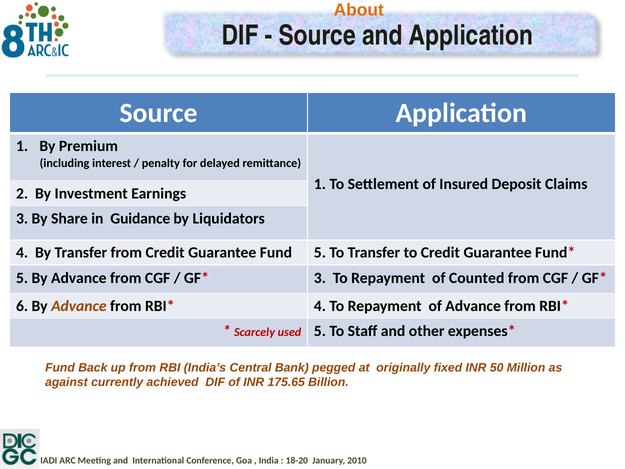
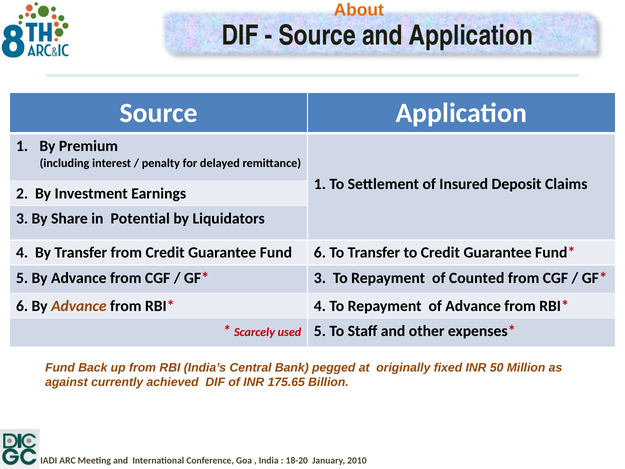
Guidance: Guidance -> Potential
Fund 5: 5 -> 6
